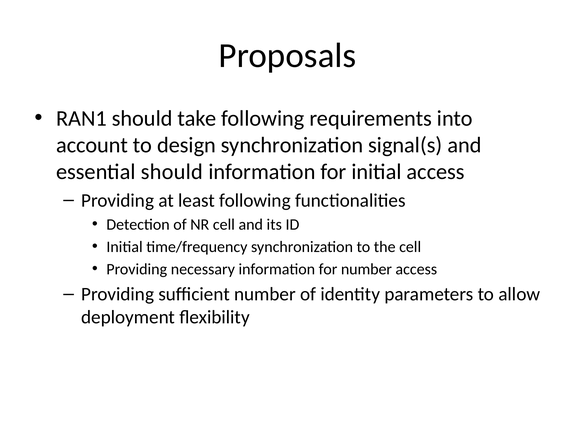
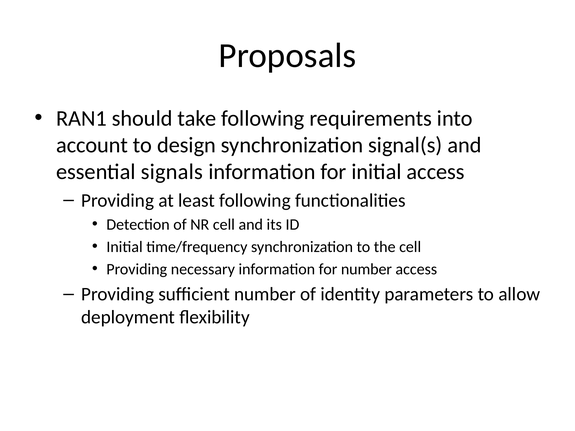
essential should: should -> signals
